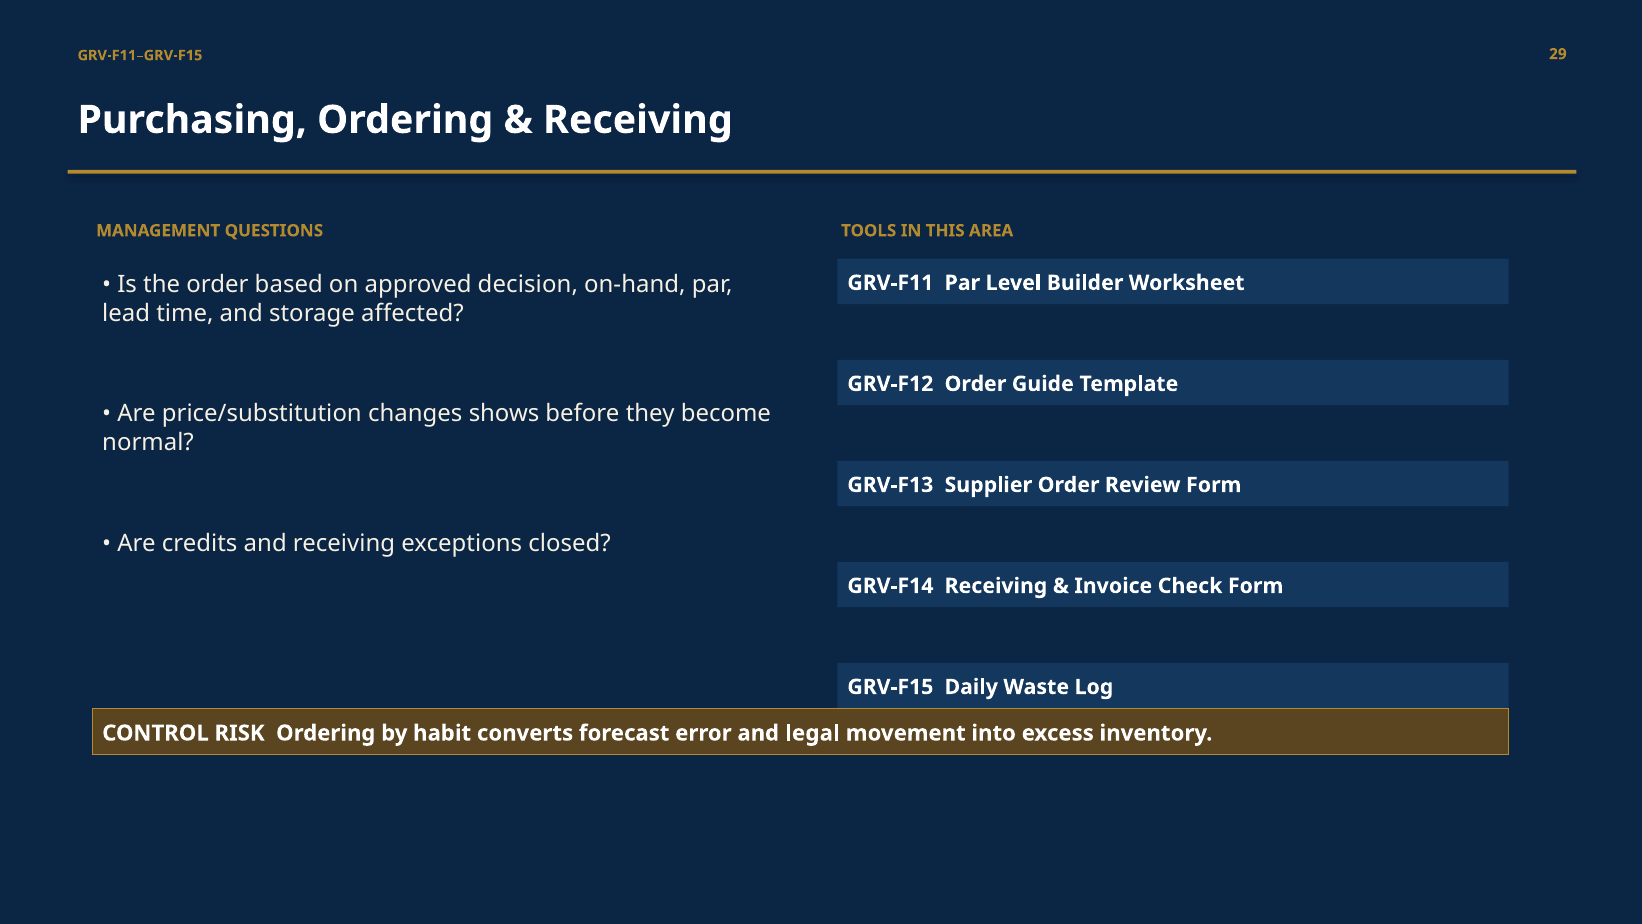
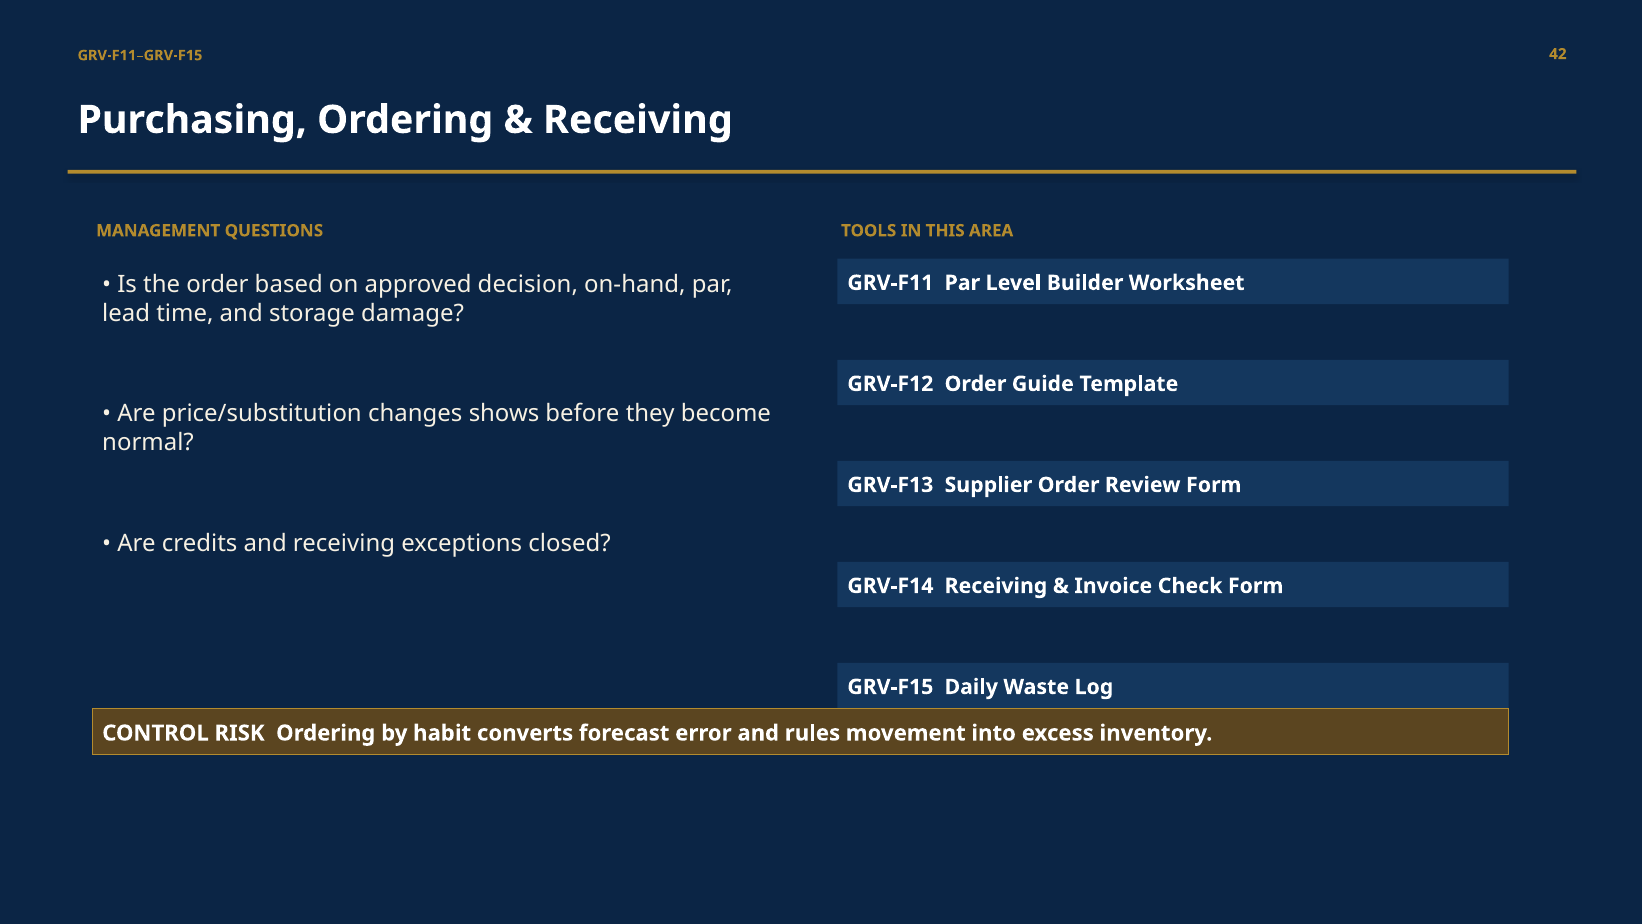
29: 29 -> 42
affected: affected -> damage
legal: legal -> rules
